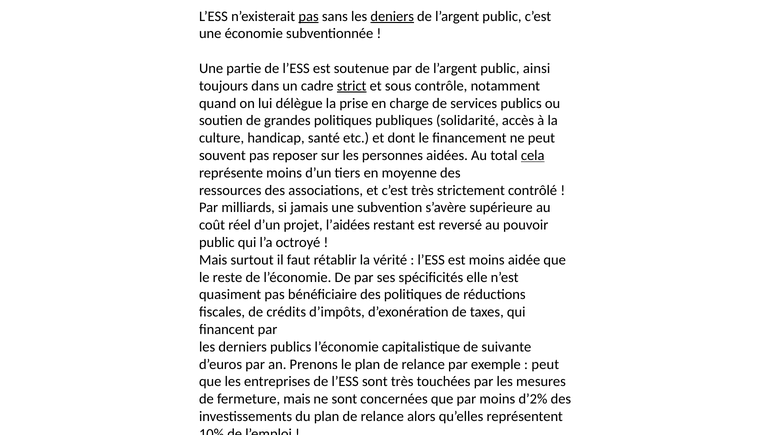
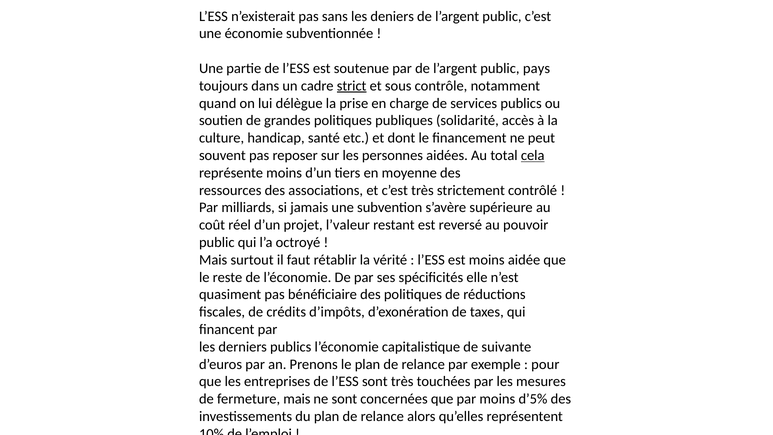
pas at (309, 16) underline: present -> none
deniers underline: present -> none
ainsi: ainsi -> pays
l’aidées: l’aidées -> l’valeur
peut at (545, 364): peut -> pour
d’2%: d’2% -> d’5%
